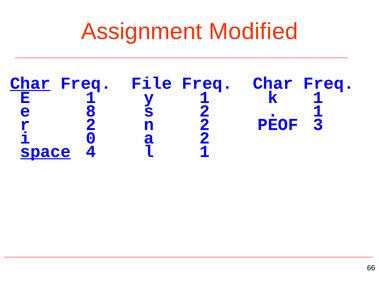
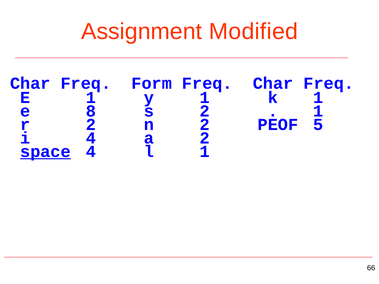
Char at (30, 83) underline: present -> none
File: File -> Form
3: 3 -> 5
i 0: 0 -> 4
